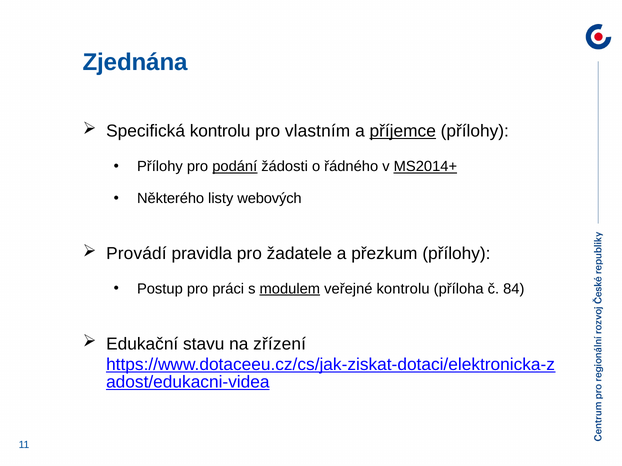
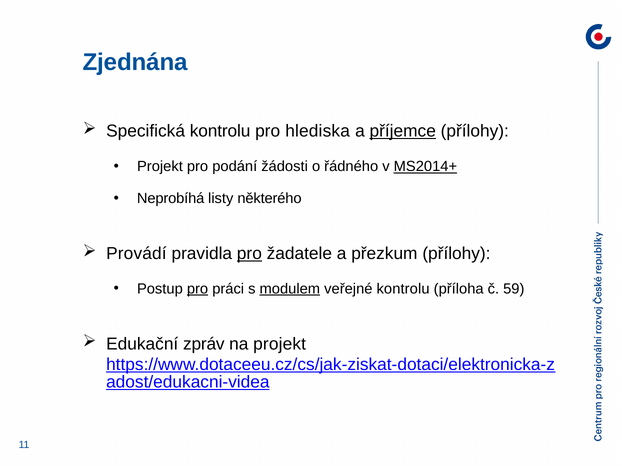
vlastním: vlastním -> hlediska
Přílohy at (160, 167): Přílohy -> Projekt
podání underline: present -> none
Některého: Některého -> Neprobíhá
webových: webových -> některého
pro at (249, 254) underline: none -> present
pro at (198, 289) underline: none -> present
84: 84 -> 59
stavu: stavu -> zpráv
na zřízení: zřízení -> projekt
